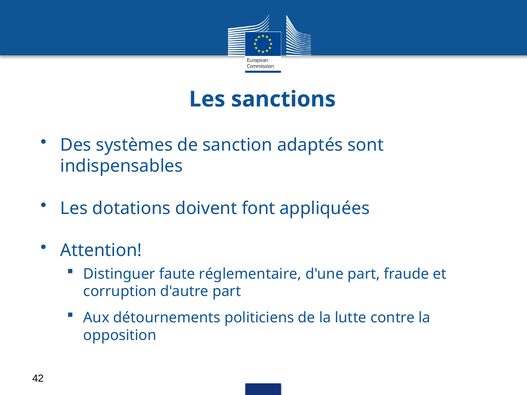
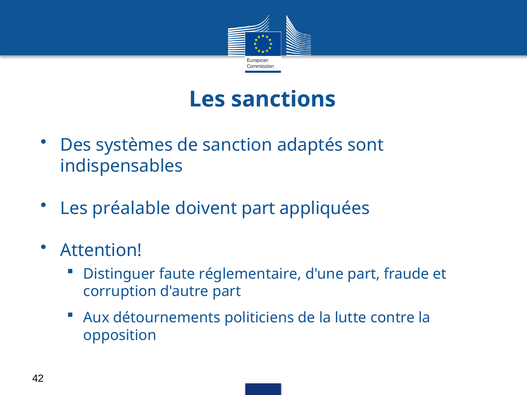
dotations: dotations -> préalable
doivent font: font -> part
